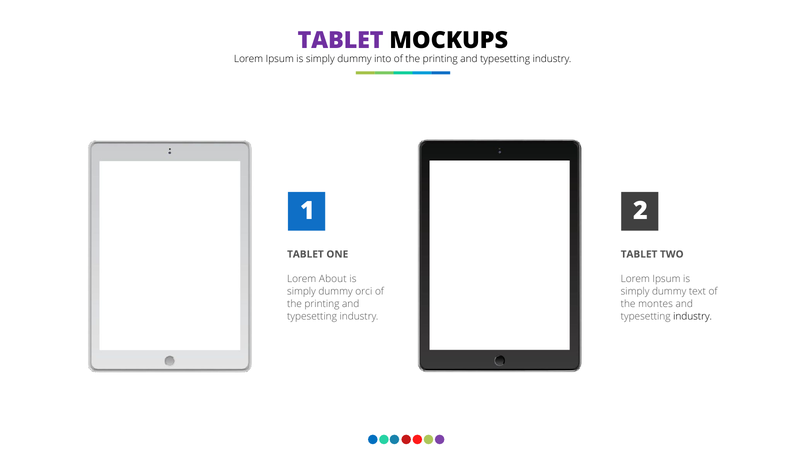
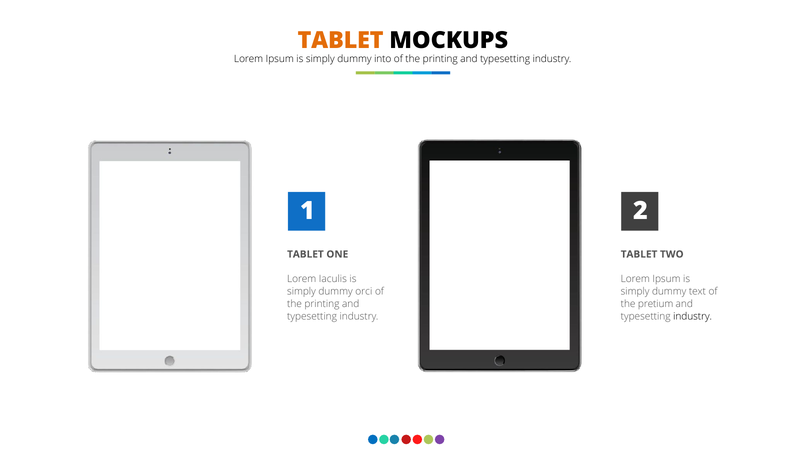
TABLET at (341, 40) colour: purple -> orange
About: About -> Iaculis
montes: montes -> pretium
